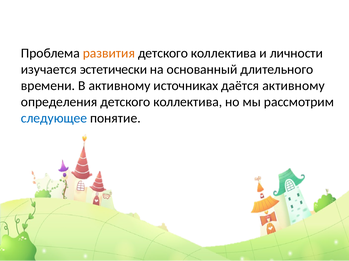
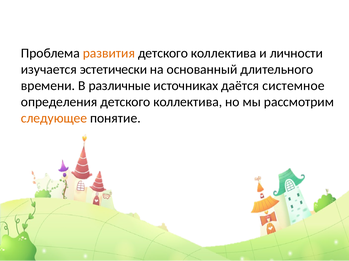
В активному: активному -> различные
даётся активному: активному -> системное
следующее colour: blue -> orange
